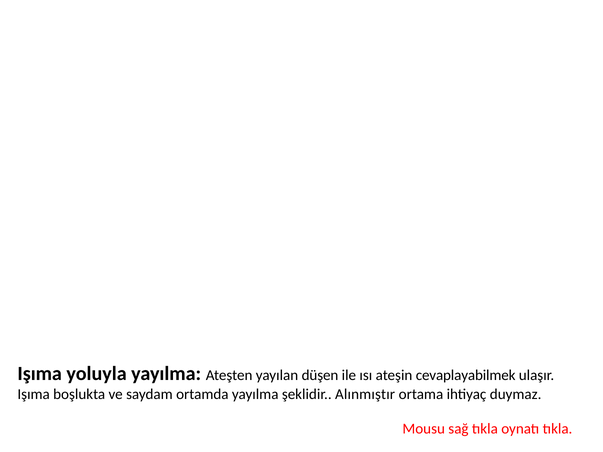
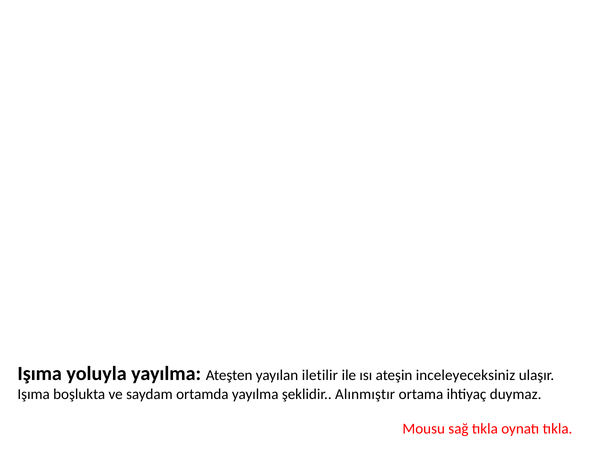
düşen: düşen -> iletilir
cevaplayabilmek: cevaplayabilmek -> inceleyeceksiniz
